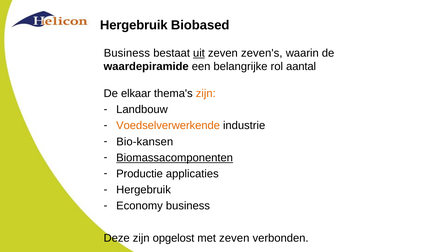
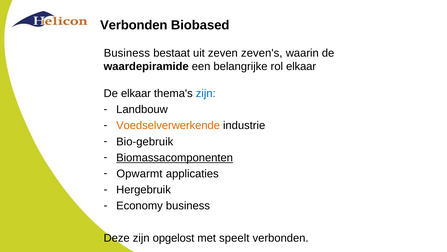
Hergebruik at (134, 25): Hergebruik -> Verbonden
uit underline: present -> none
rol aantal: aantal -> elkaar
zijn at (206, 93) colour: orange -> blue
Bio-kansen: Bio-kansen -> Bio-gebruik
Productie: Productie -> Opwarmt
met zeven: zeven -> speelt
